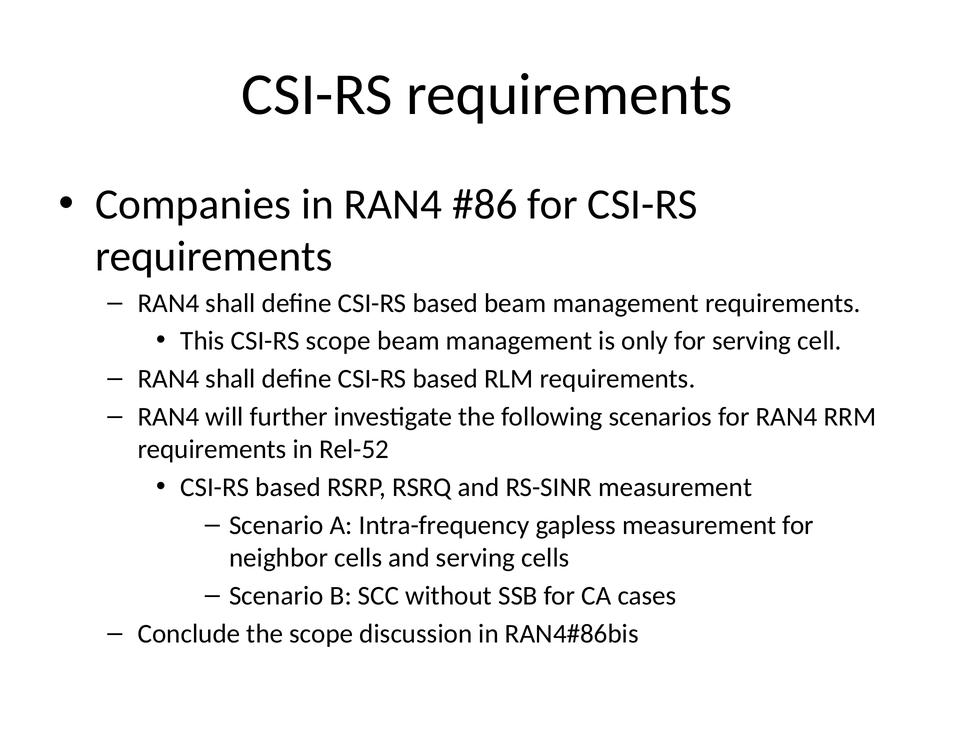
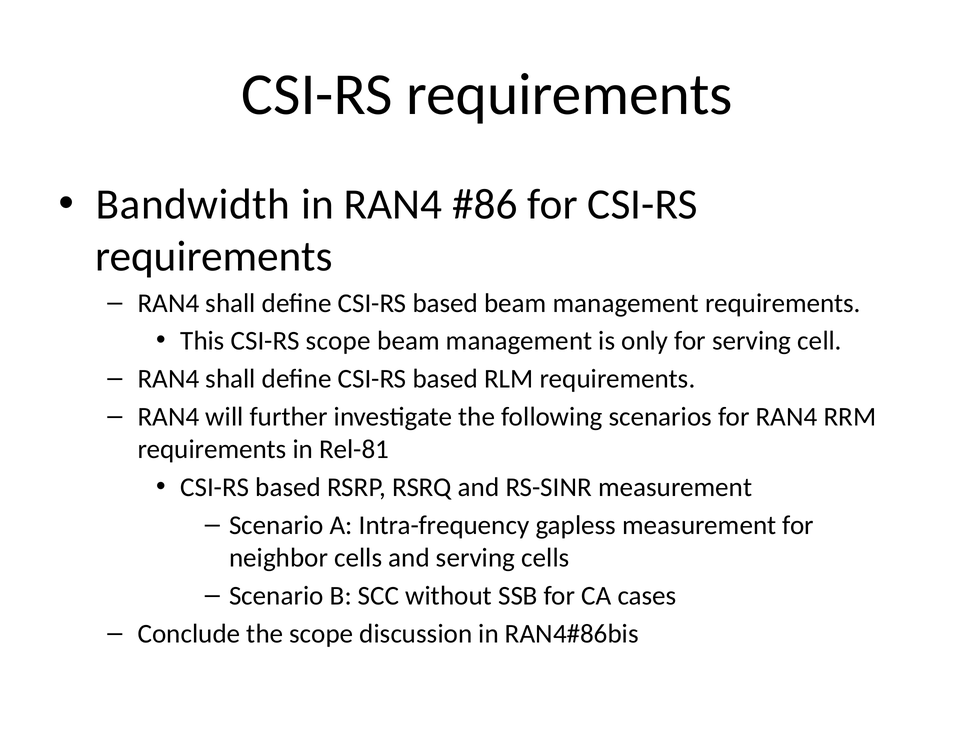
Companies: Companies -> Bandwidth
Rel-52: Rel-52 -> Rel-81
